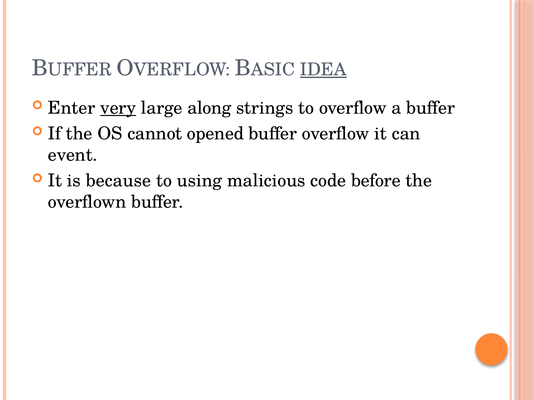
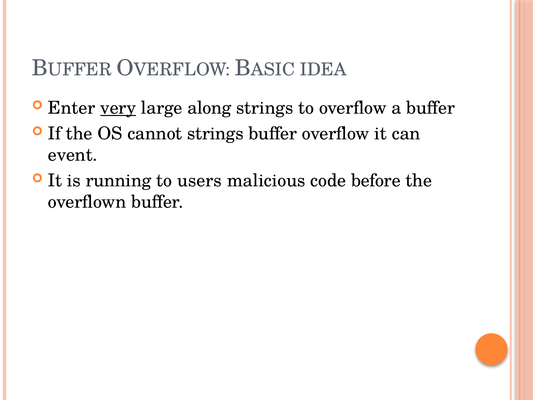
IDEA underline: present -> none
cannot opened: opened -> strings
because: because -> running
using: using -> users
